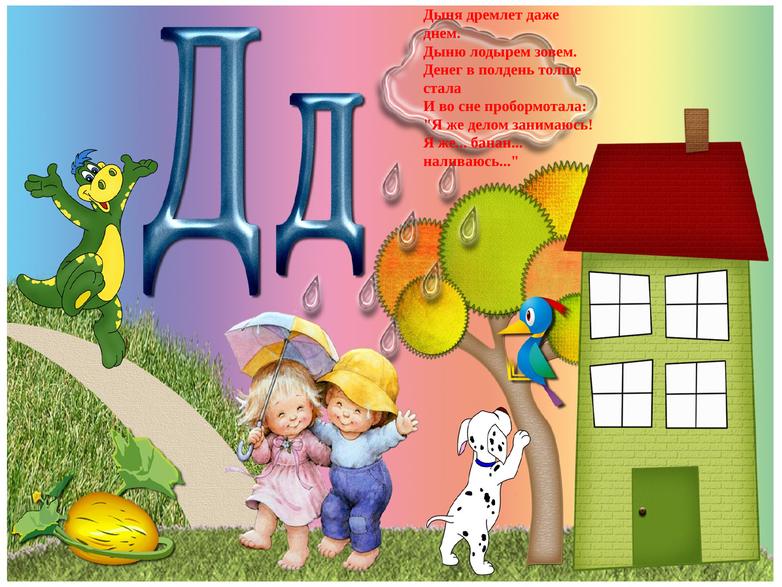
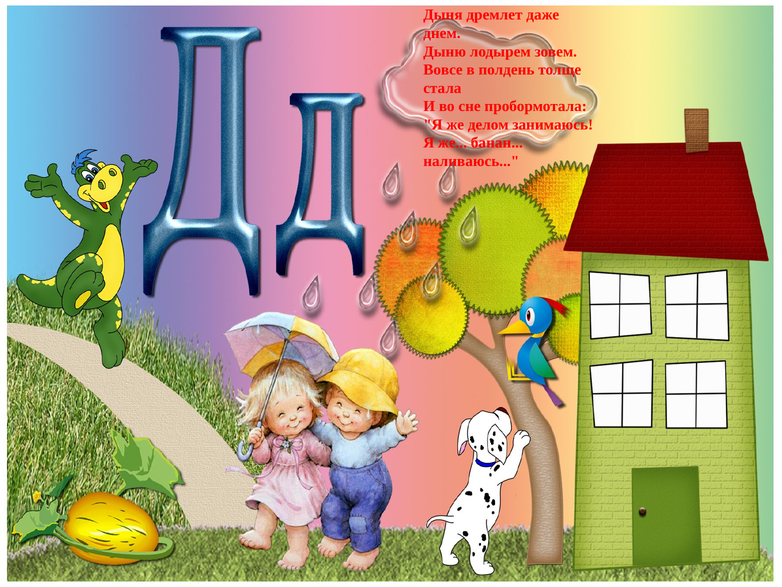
Денег: Денег -> Вовсе
